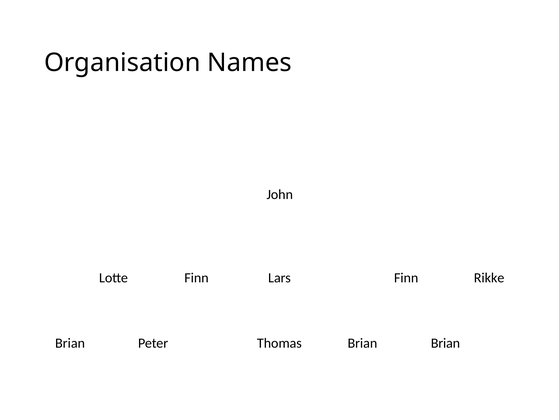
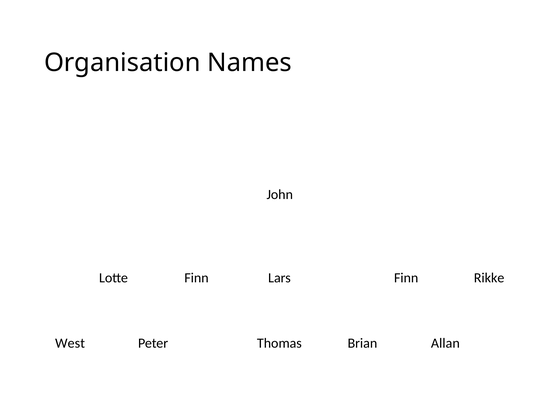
Brian at (70, 343): Brian -> West
Brian Brian: Brian -> Allan
